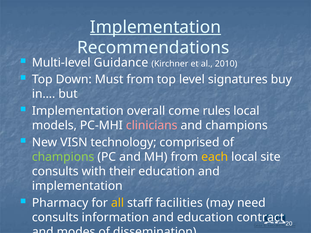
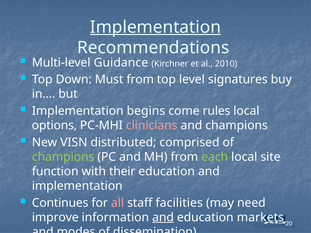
overall: overall -> begins
models: models -> options
technology: technology -> distributed
each colour: yellow -> light green
consults at (55, 172): consults -> function
Pharmacy: Pharmacy -> Continues
all colour: yellow -> pink
consults at (55, 218): consults -> improve
and at (163, 218) underline: none -> present
contract: contract -> markets
